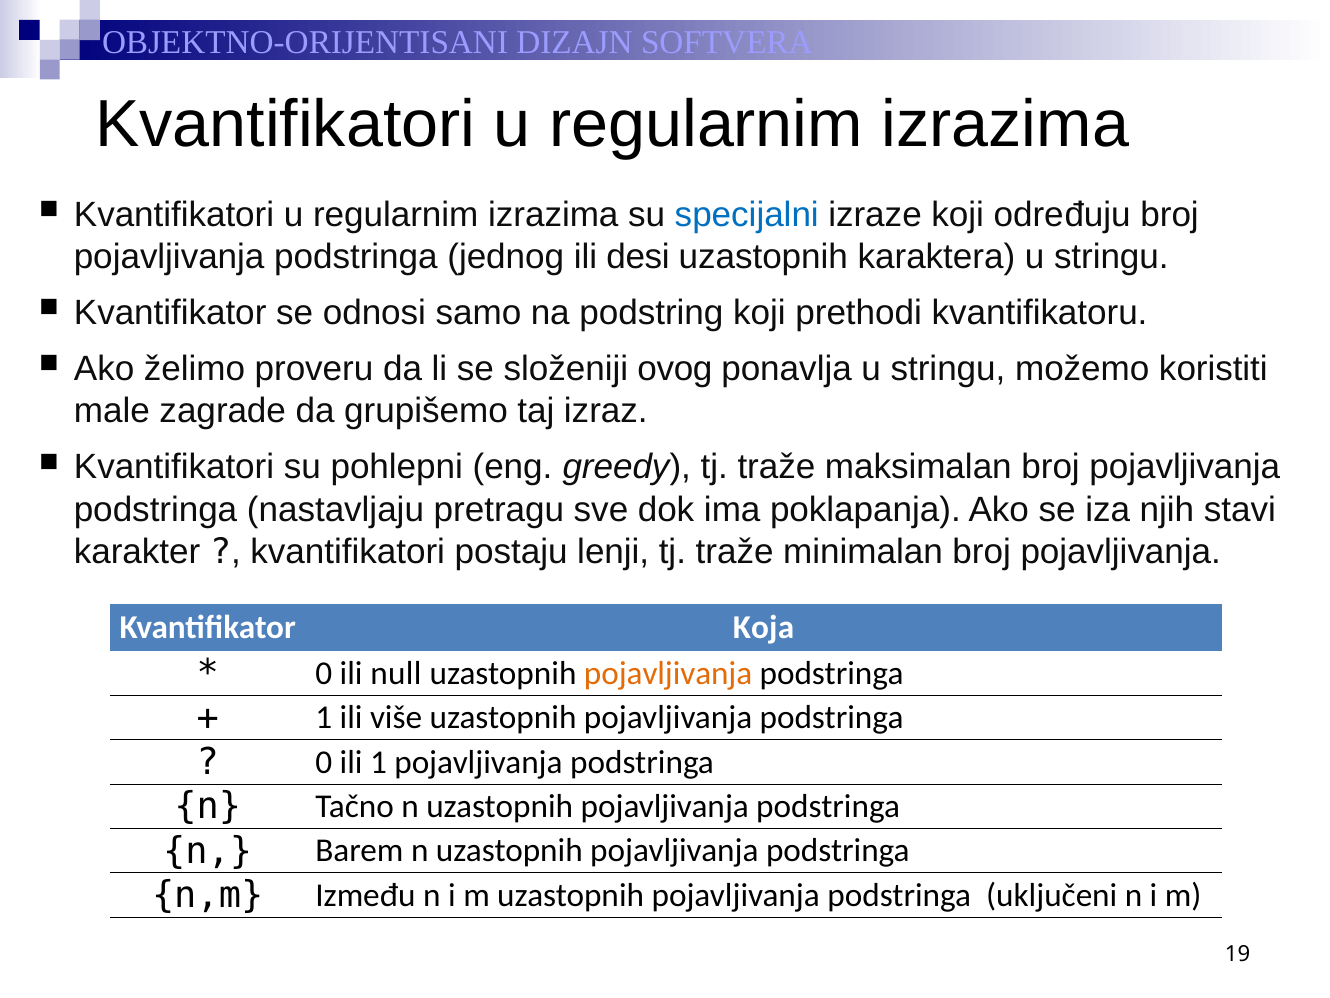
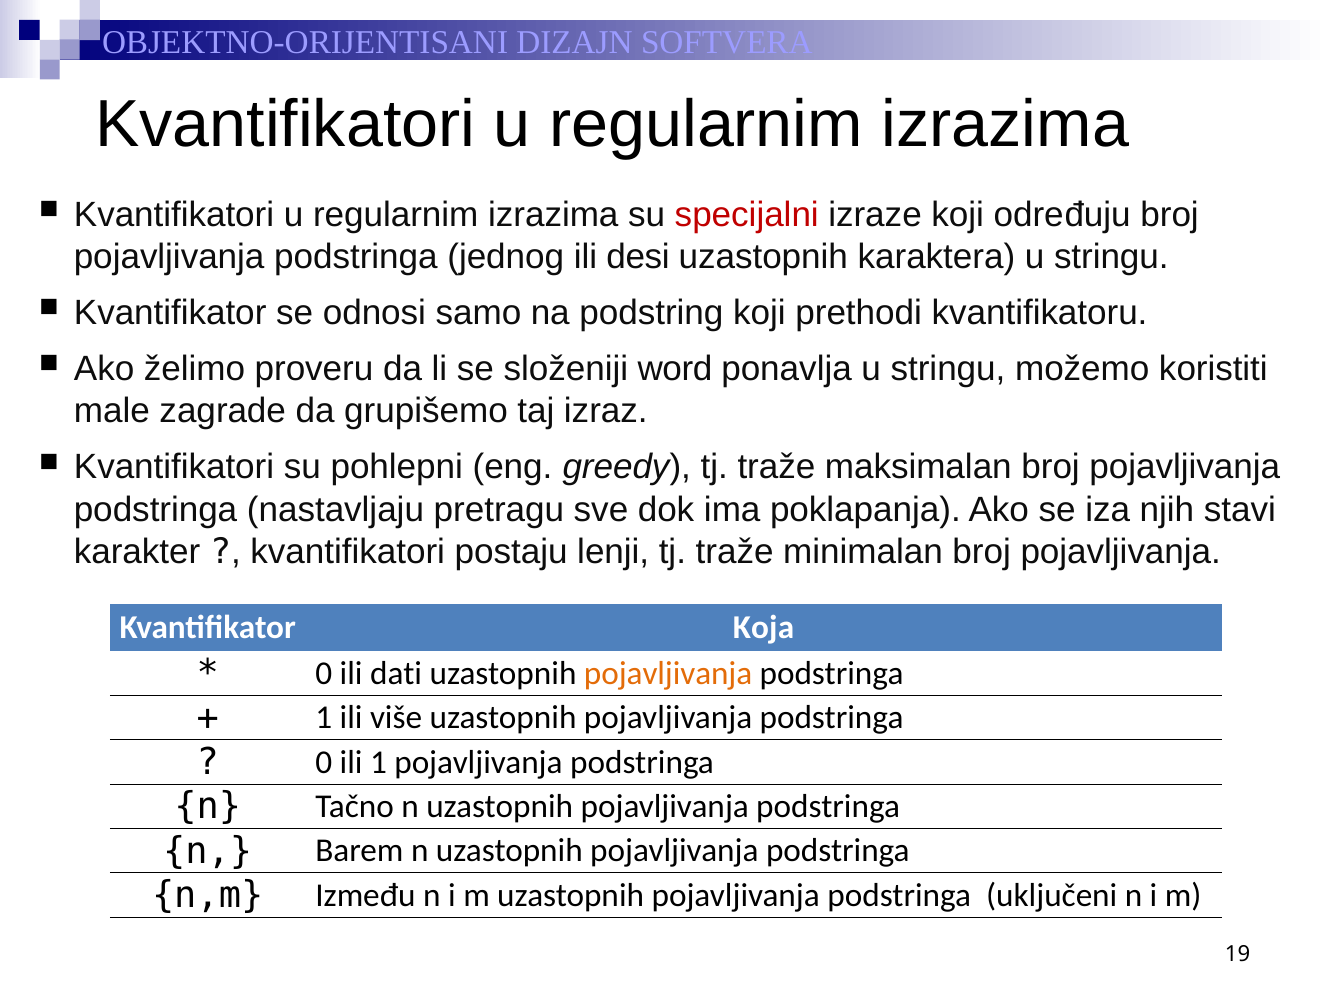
specijalni colour: blue -> red
ovog: ovog -> word
null: null -> dati
